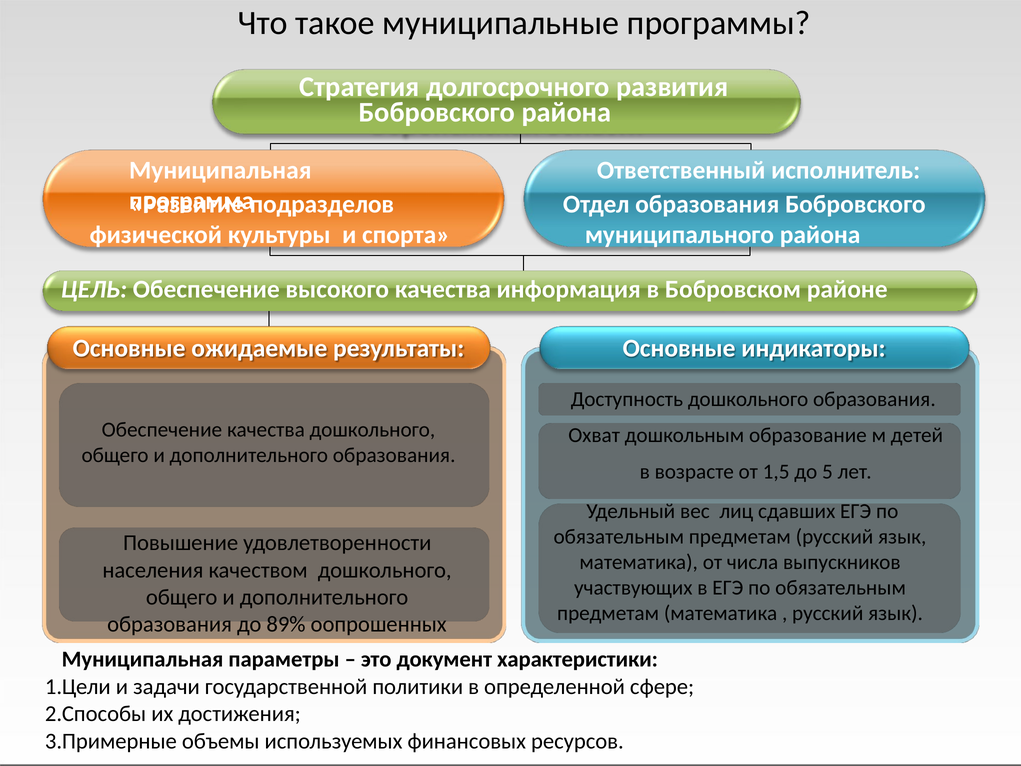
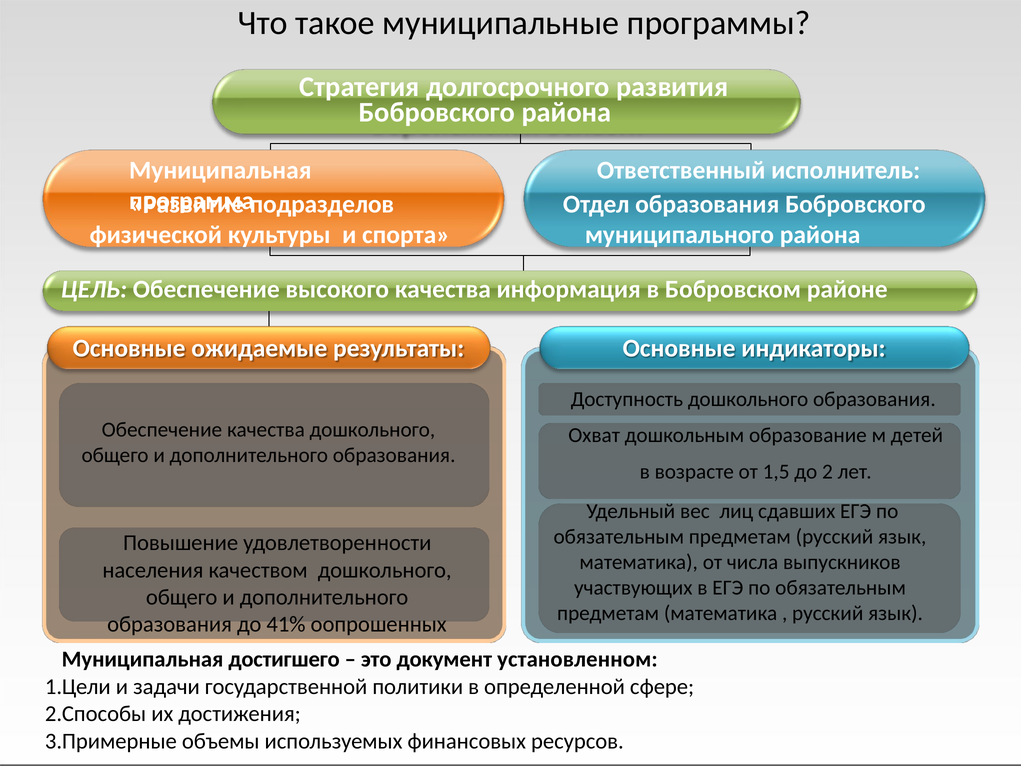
5: 5 -> 2
89%: 89% -> 41%
параметры: параметры -> достигшего
характеристики: характеристики -> установленном
